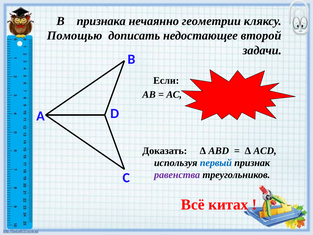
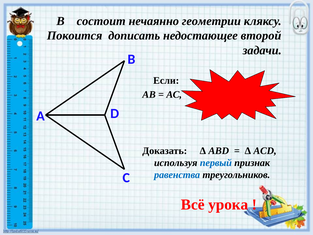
признака: признака -> состоит
Помощью: Помощью -> Покоится
равенства colour: purple -> blue
китах: китах -> урока
